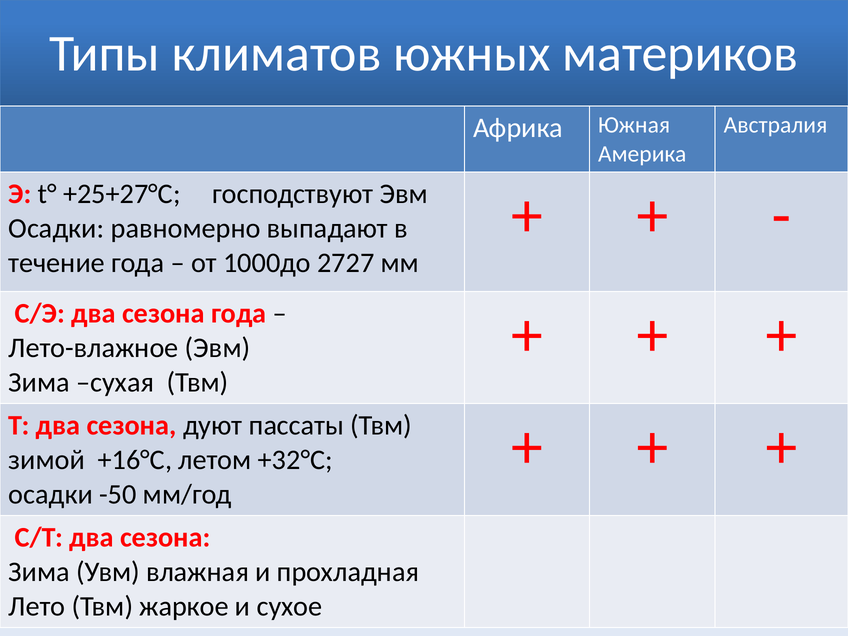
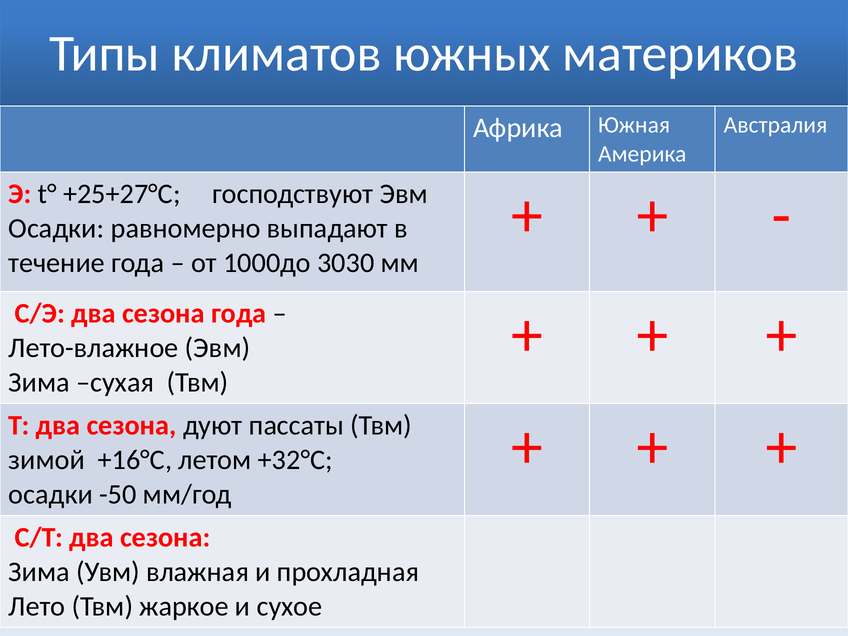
2727: 2727 -> 3030
